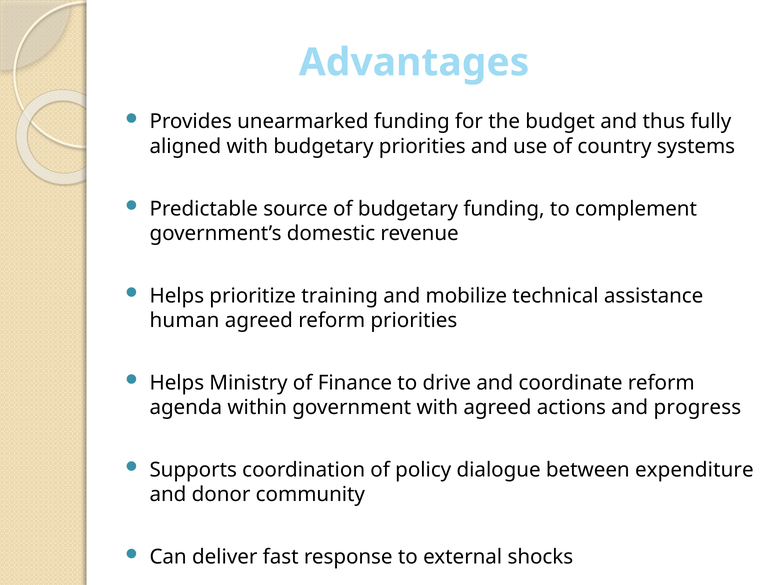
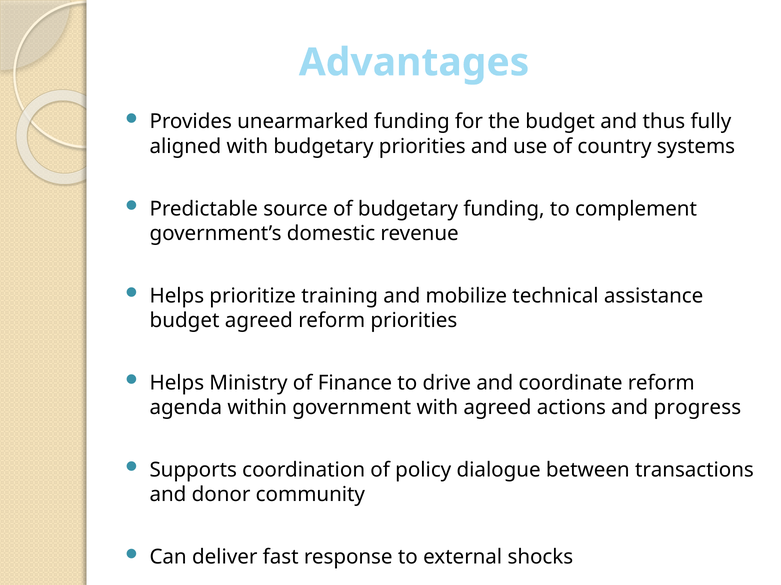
human at (184, 321): human -> budget
expenditure: expenditure -> transactions
